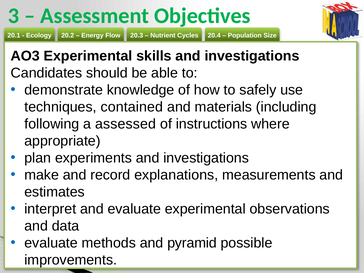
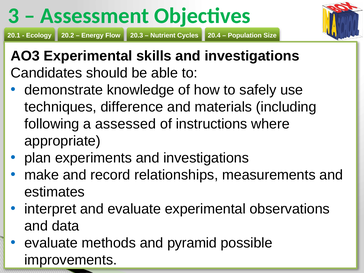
contained: contained -> difference
explanations: explanations -> relationships
